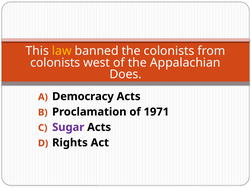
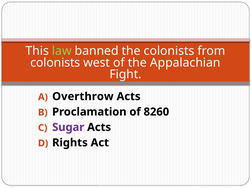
law colour: yellow -> light green
Does: Does -> Fight
Democracy: Democracy -> Overthrow
1971: 1971 -> 8260
